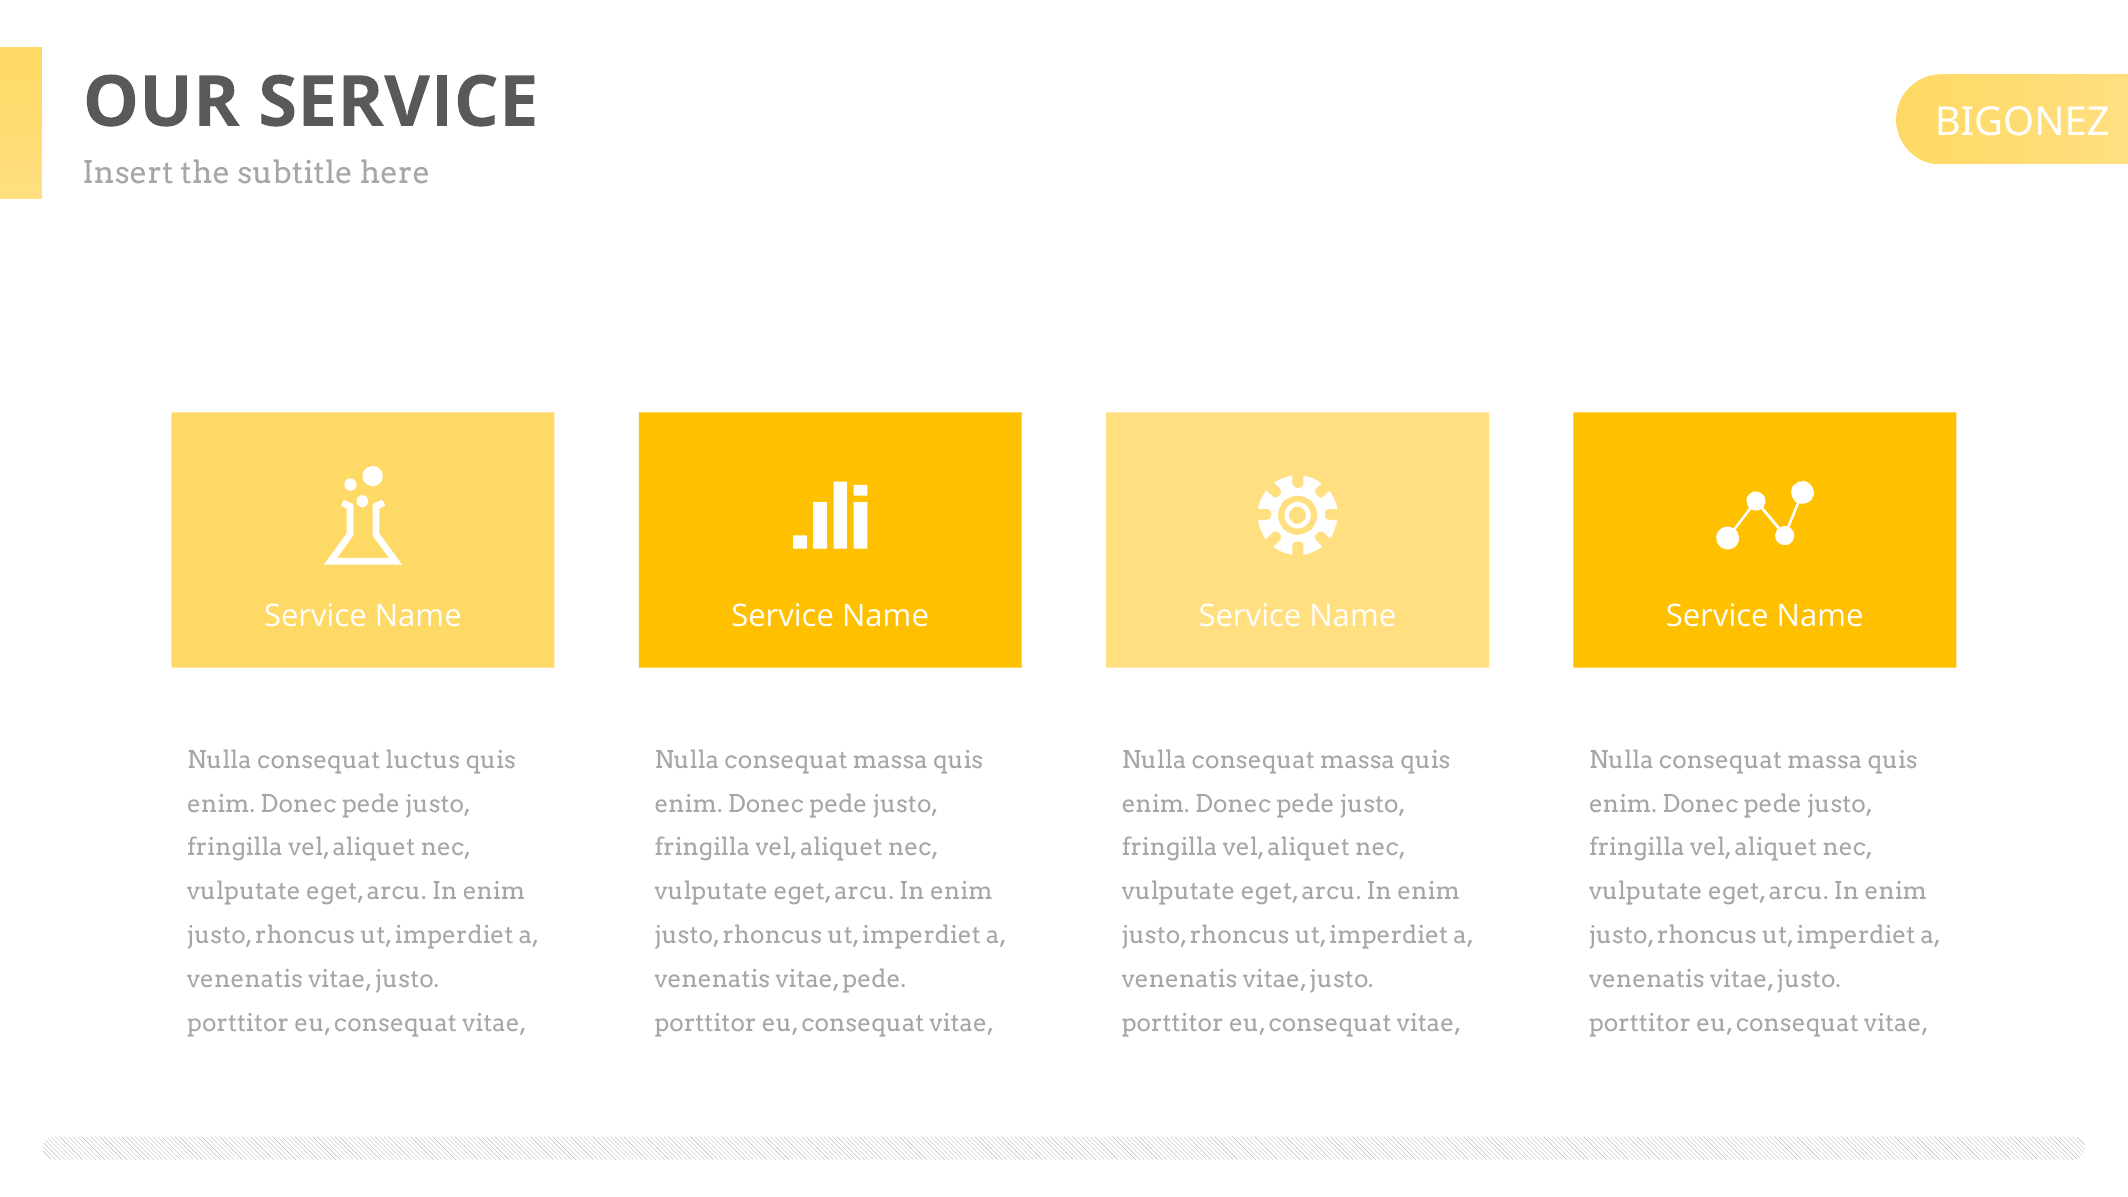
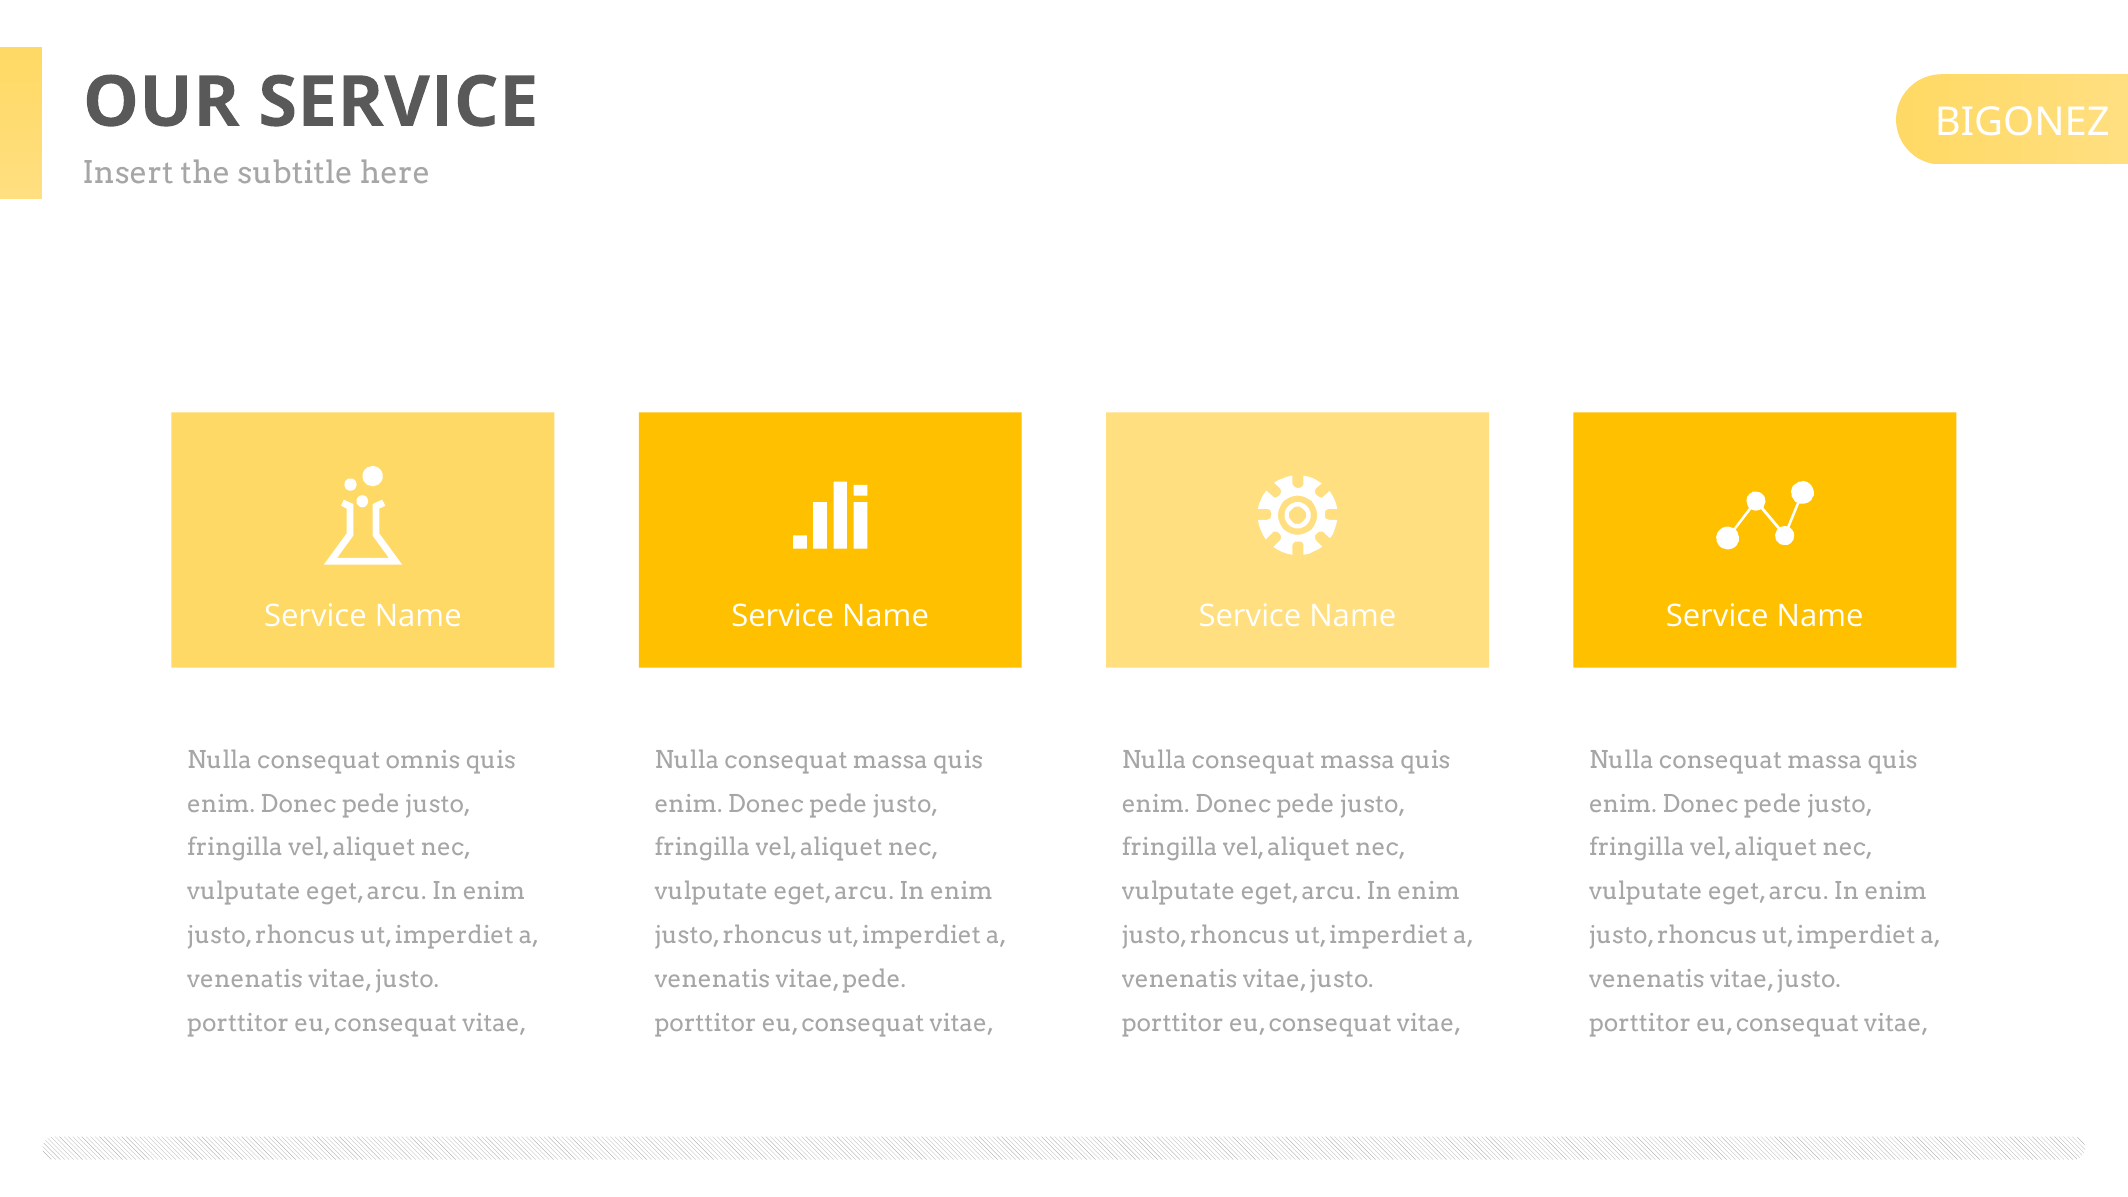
luctus: luctus -> omnis
